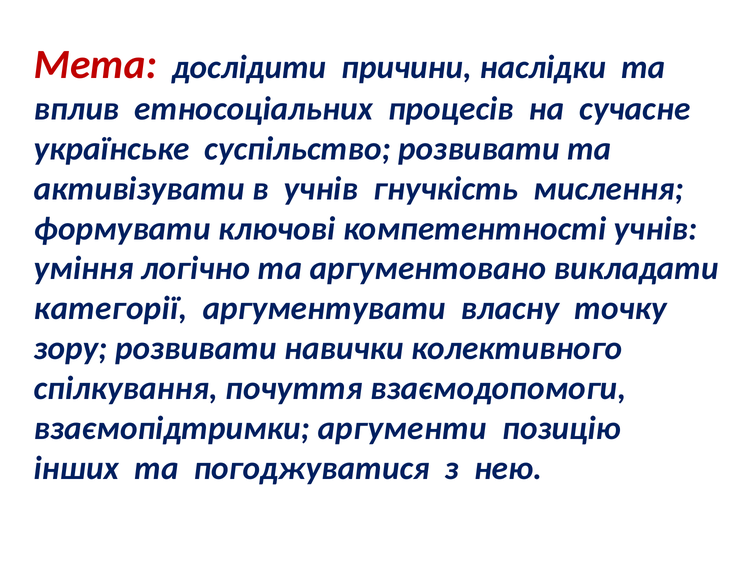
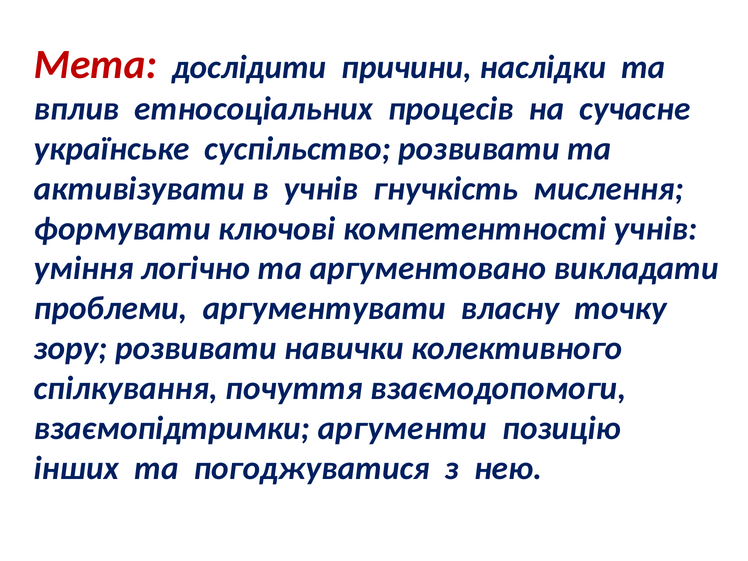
категорії: категорії -> проблеми
